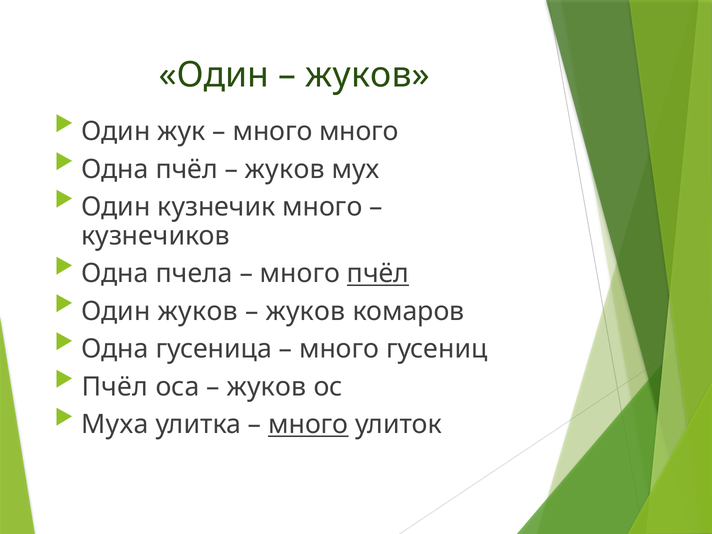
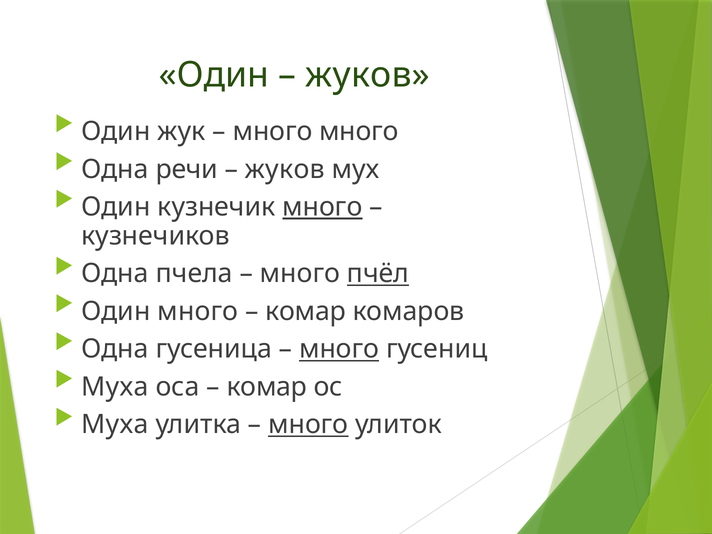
Одна пчёл: пчёл -> речи
много at (322, 207) underline: none -> present
Один жуков: жуков -> много
жуков at (306, 311): жуков -> комар
много at (339, 349) underline: none -> present
Пчёл at (115, 387): Пчёл -> Муха
жуков at (267, 387): жуков -> комар
